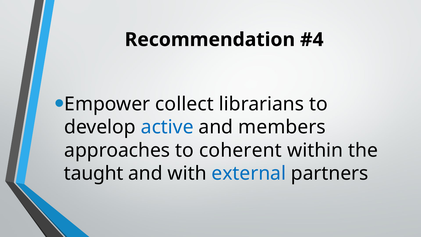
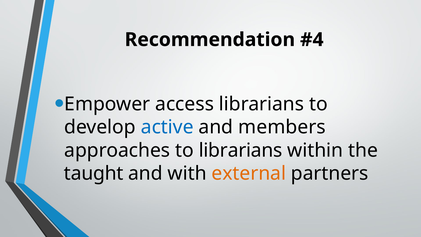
collect: collect -> access
to coherent: coherent -> librarians
external colour: blue -> orange
